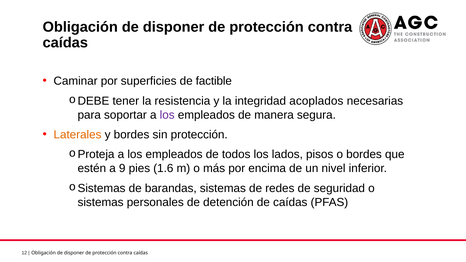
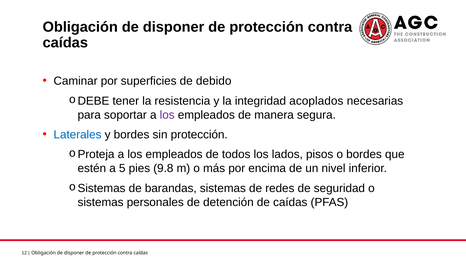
factible: factible -> debido
Laterales colour: orange -> blue
9: 9 -> 5
1.6: 1.6 -> 9.8
